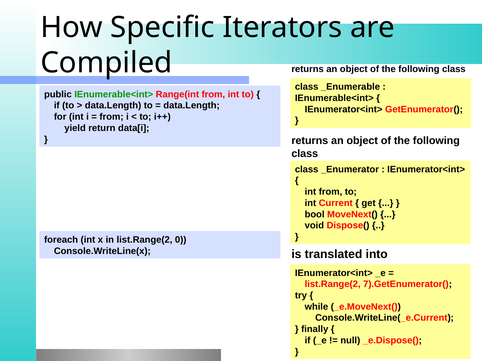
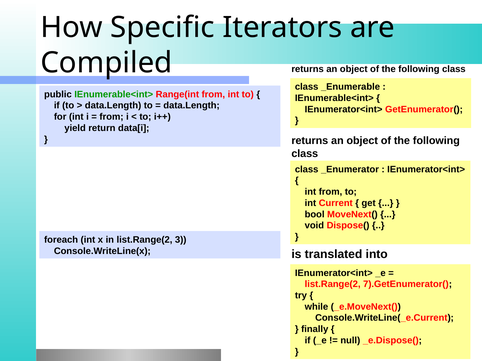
0: 0 -> 3
